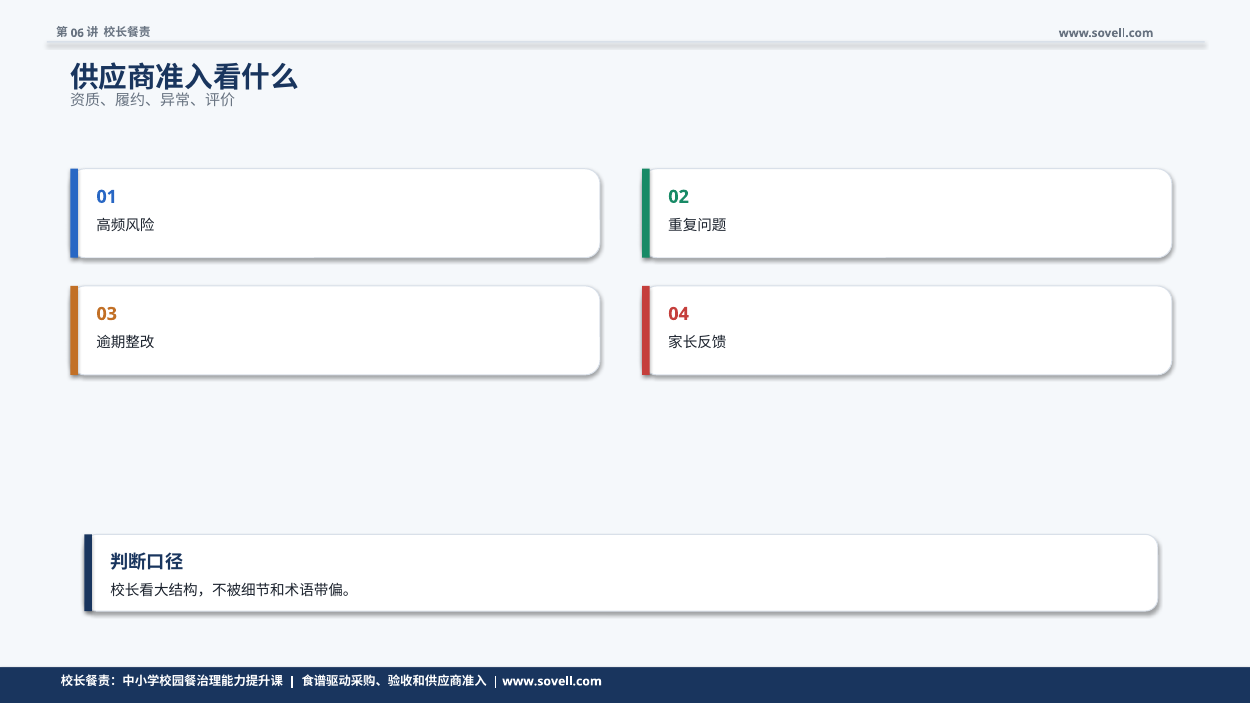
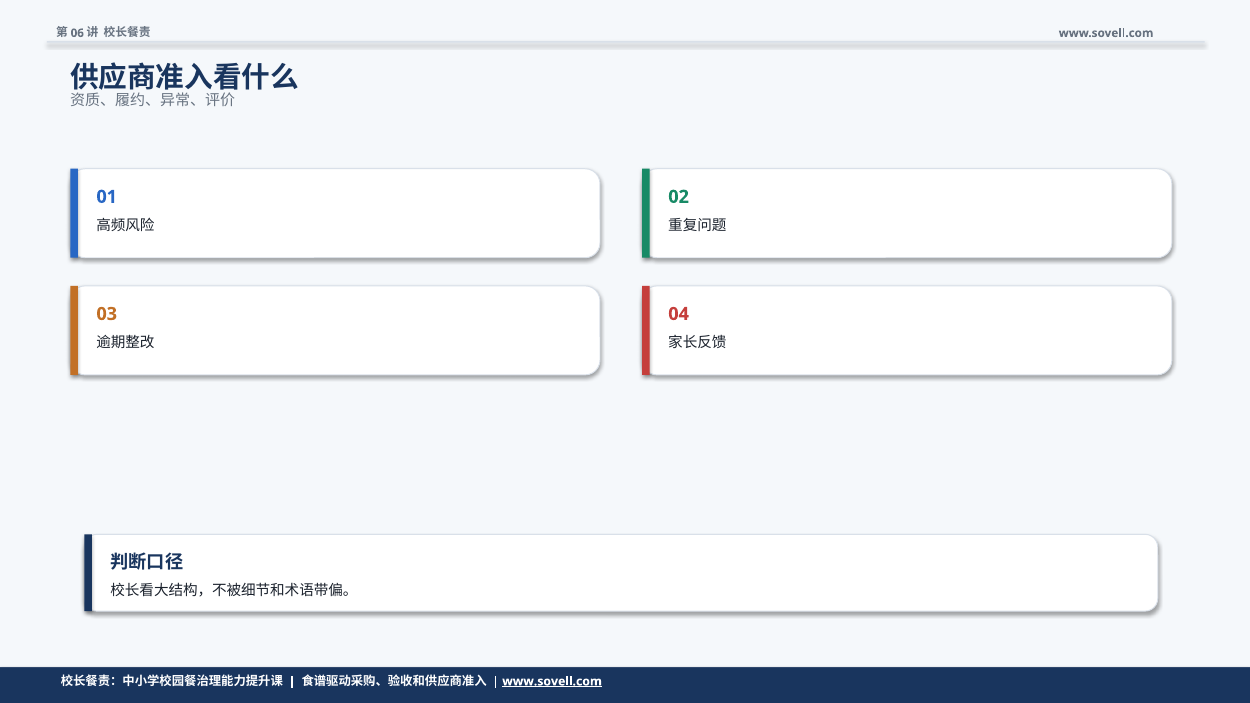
www.sovell.com at (552, 681) underline: none -> present
